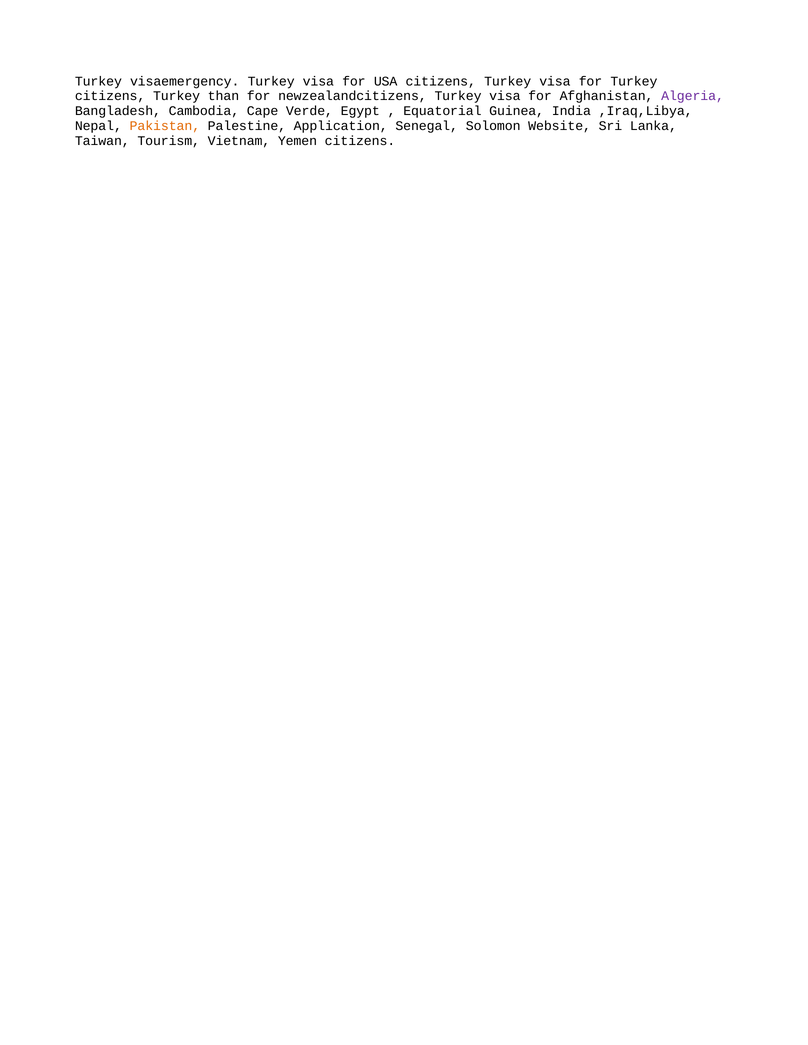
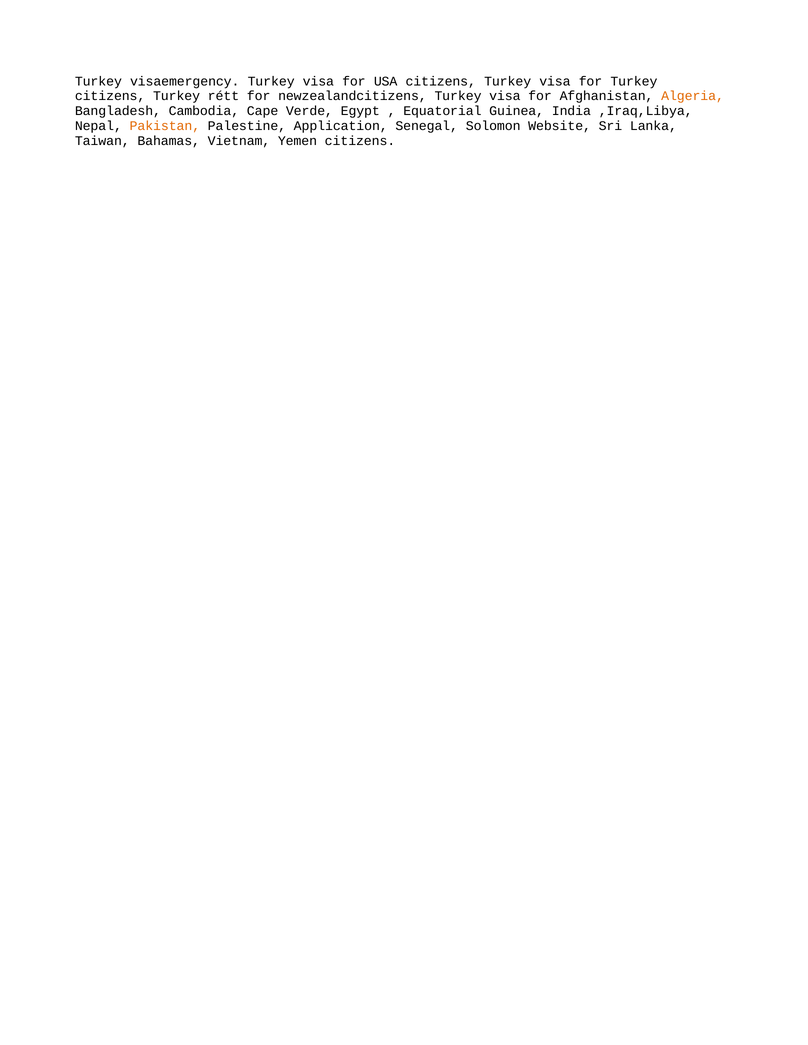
than: than -> rétt
Algeria colour: purple -> orange
Tourism: Tourism -> Bahamas
